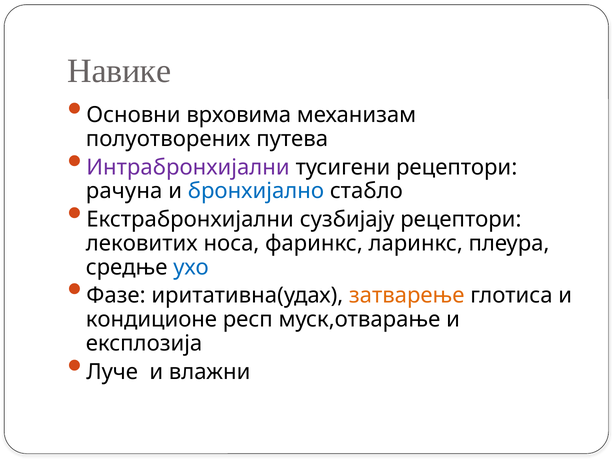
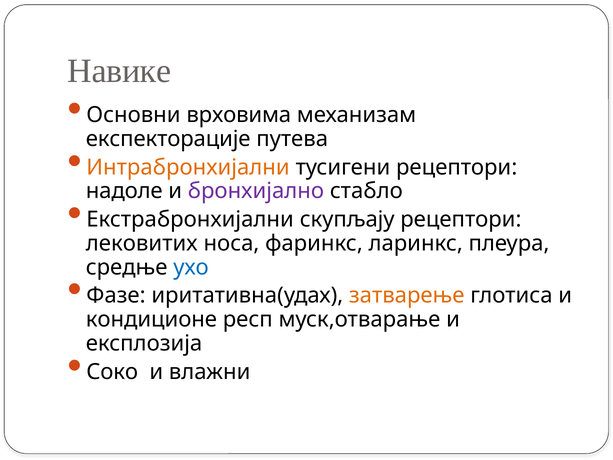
полуотворених: полуотворених -> експекторације
Интрабронхијални colour: purple -> orange
рачуна: рачуна -> надоле
бронхијално colour: blue -> purple
сузбијају: сузбијају -> скупљају
Луче: Луче -> Соко
